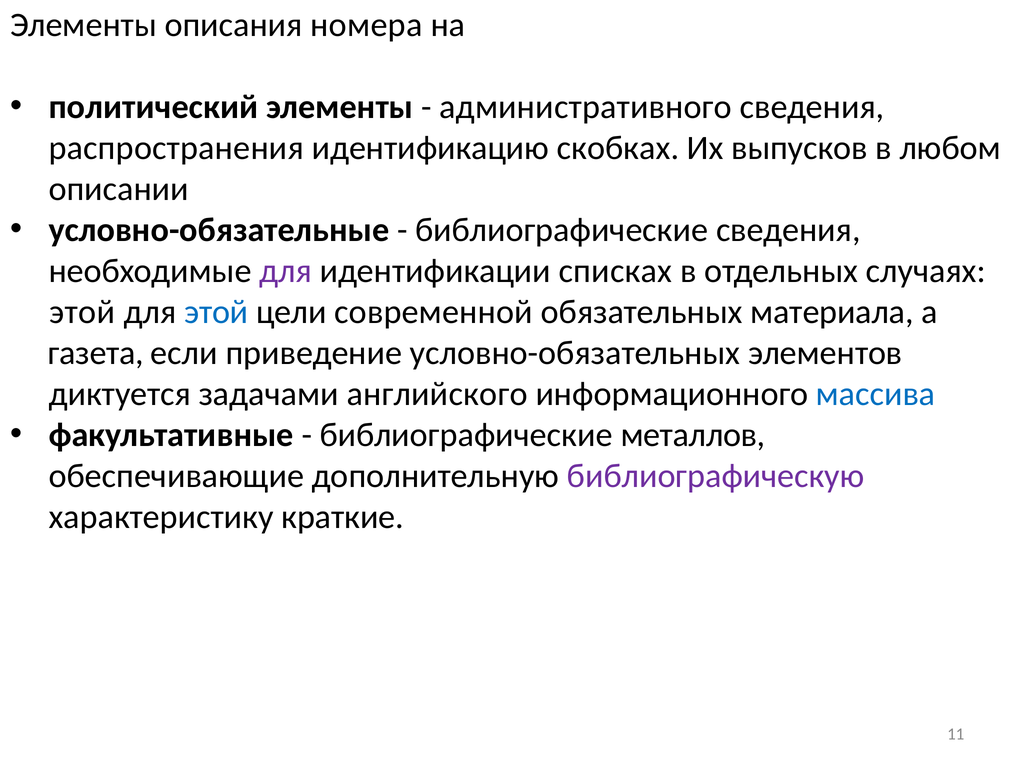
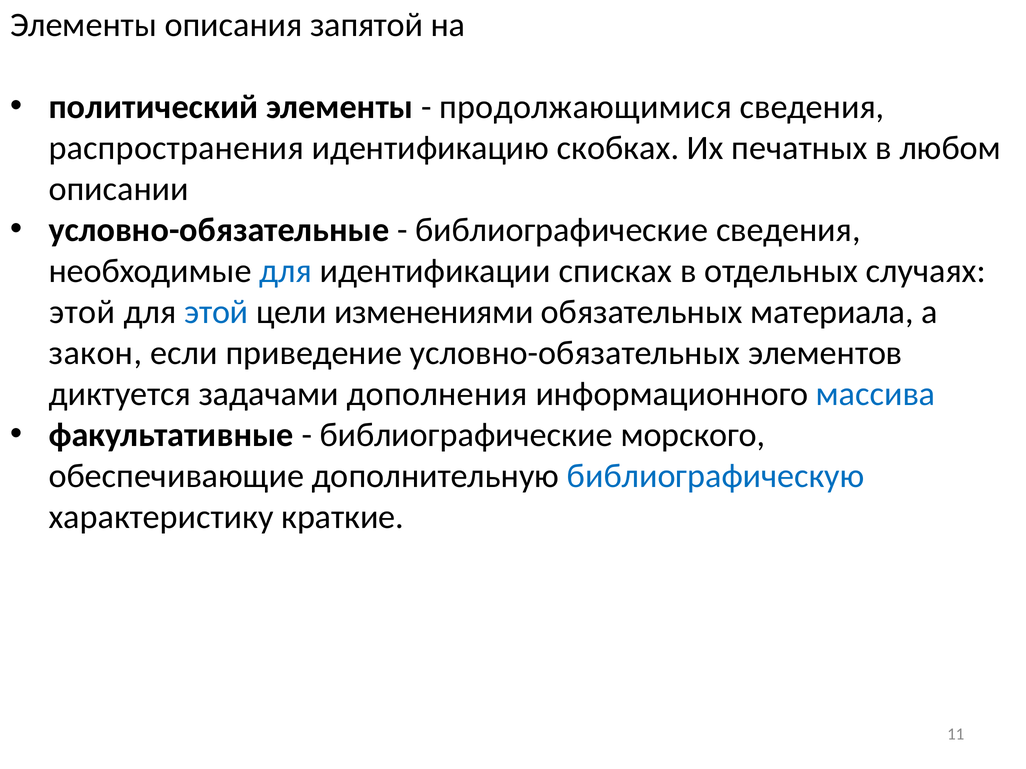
номера: номера -> запятой
административного: административного -> продолжающимися
выпусков: выпусков -> печатных
для at (286, 271) colour: purple -> blue
современной: современной -> изменениями
газета: газета -> закон
английского: английского -> дополнения
металлов: металлов -> морского
библиографическую colour: purple -> blue
